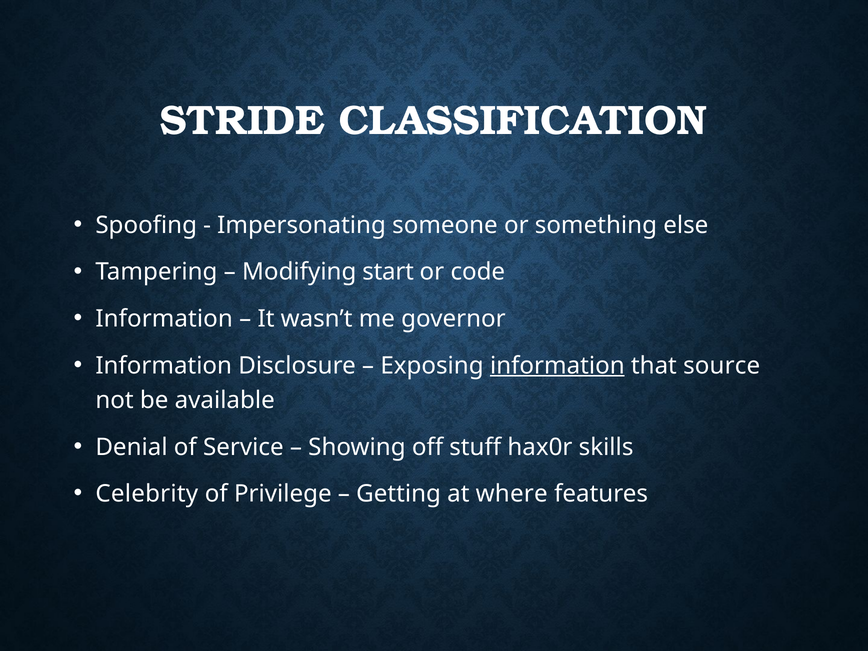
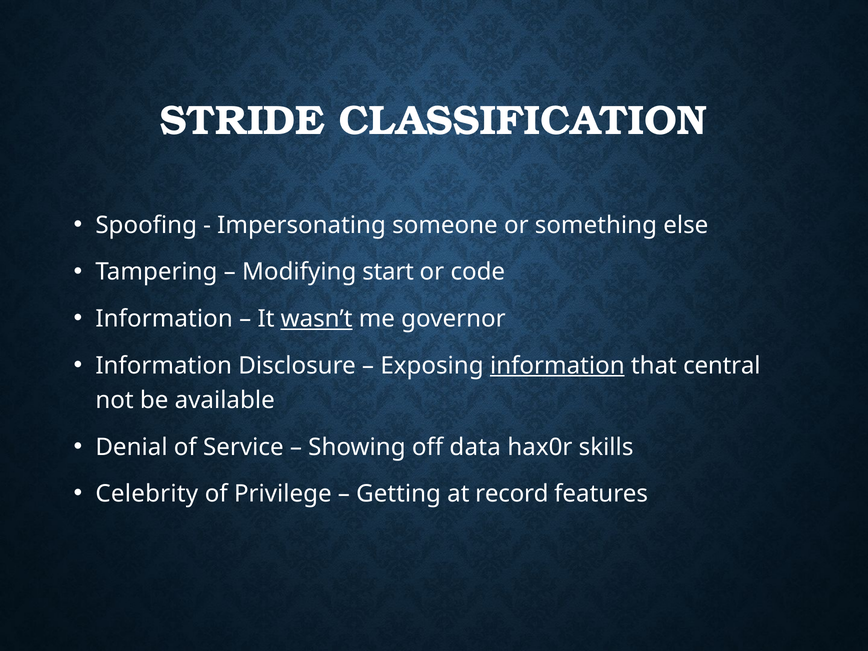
wasn’t underline: none -> present
source: source -> central
stuff: stuff -> data
where: where -> record
